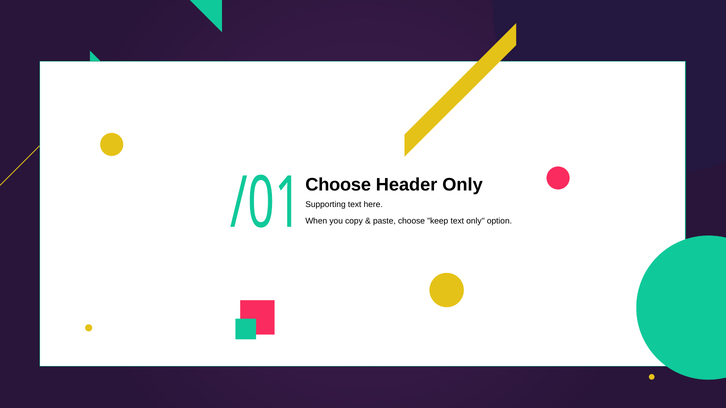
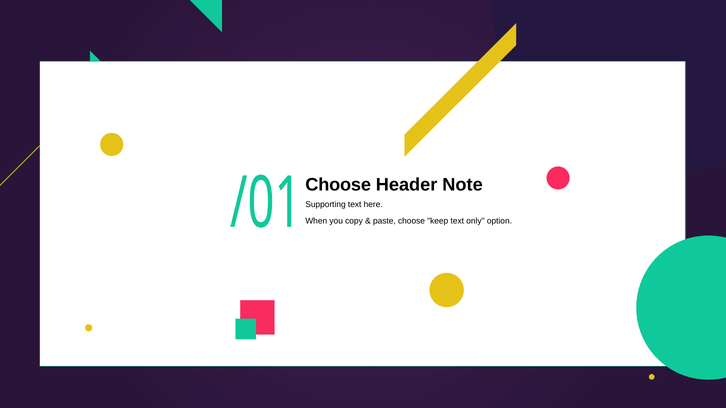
Header Only: Only -> Note
